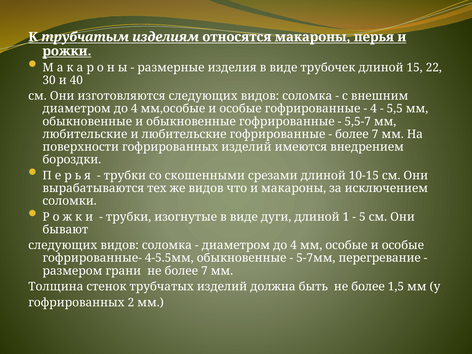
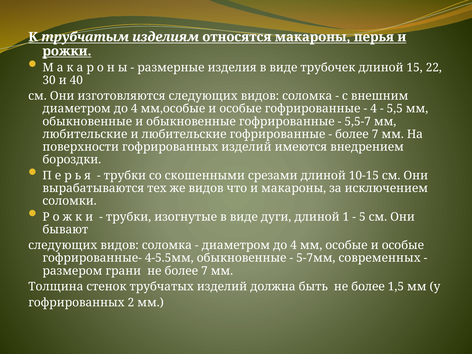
перегревание: перегревание -> современных
